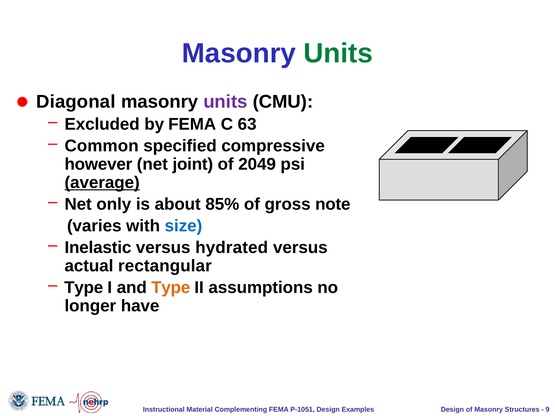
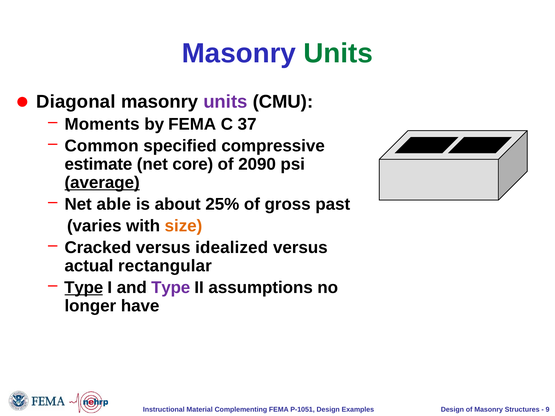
Excluded: Excluded -> Moments
63: 63 -> 37
however: however -> estimate
joint: joint -> core
2049: 2049 -> 2090
only: only -> able
85%: 85% -> 25%
note: note -> past
size colour: blue -> orange
Inelastic: Inelastic -> Cracked
hydrated: hydrated -> idealized
Type at (84, 288) underline: none -> present
Type at (171, 288) colour: orange -> purple
